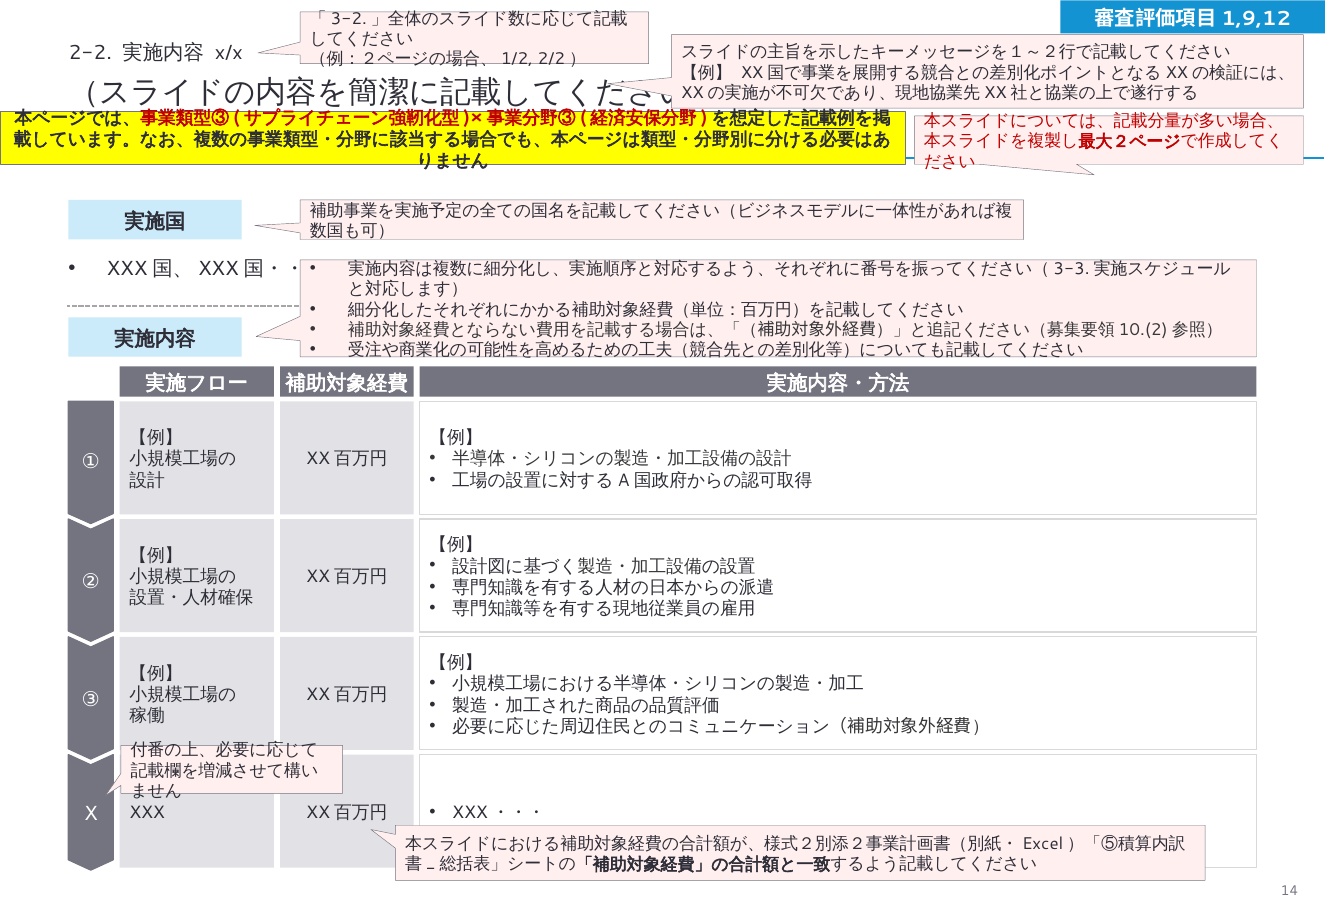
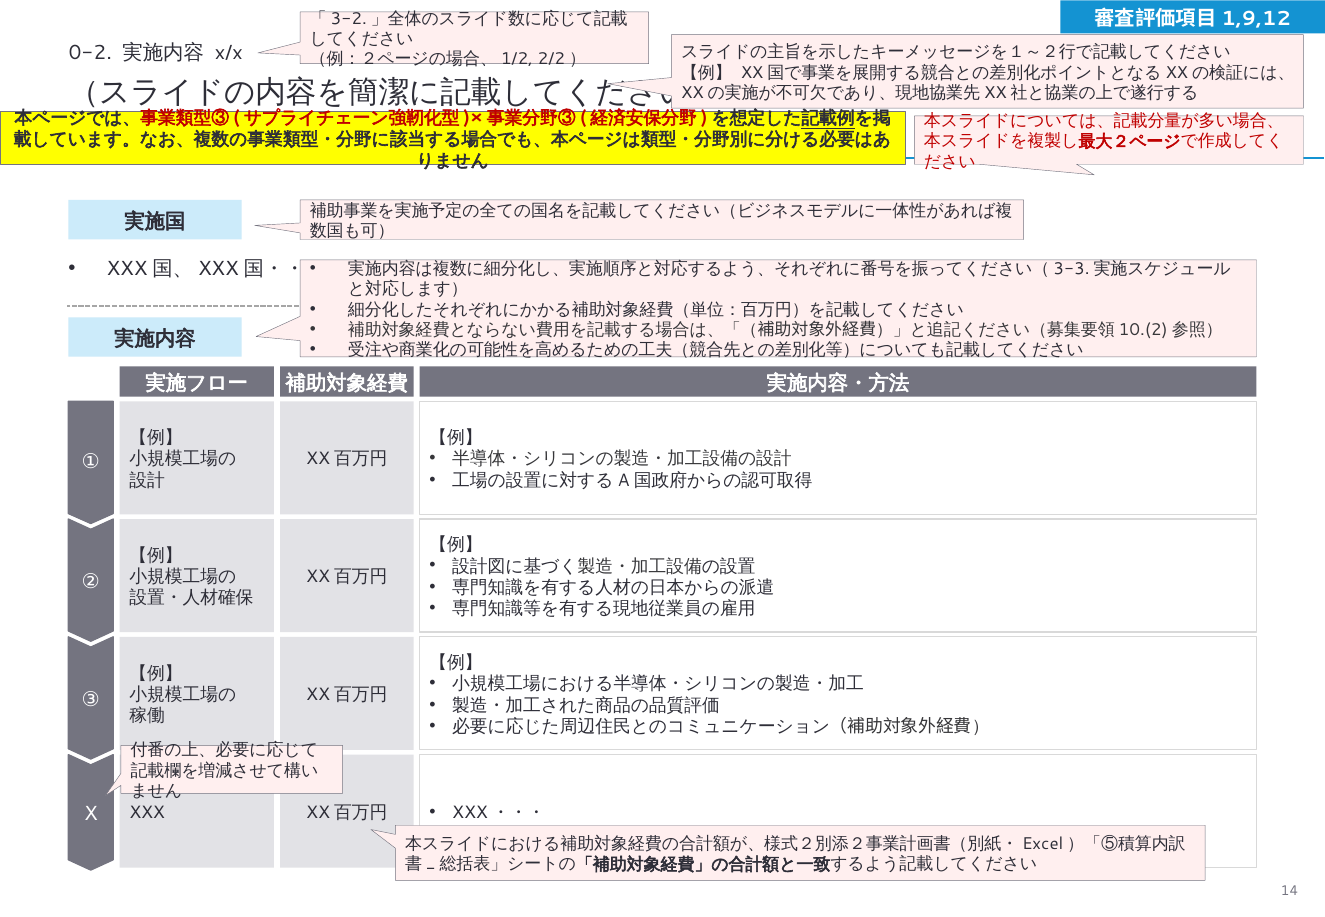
2-2: 2-2 -> 0-2
